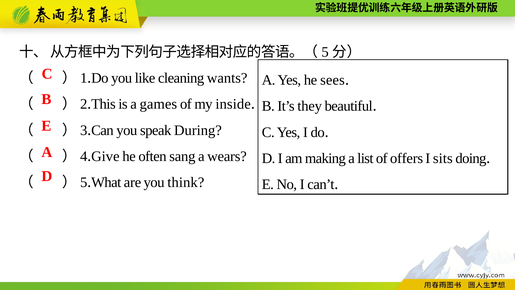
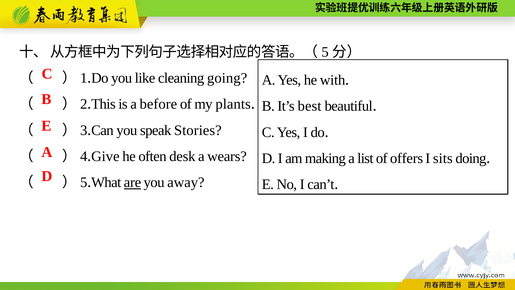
wants: wants -> going
sees: sees -> with
games: games -> before
inside: inside -> plants
they: they -> best
During: During -> Stories
sang: sang -> desk
are underline: none -> present
think: think -> away
